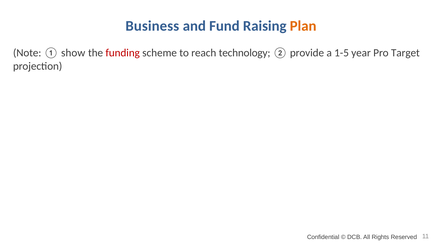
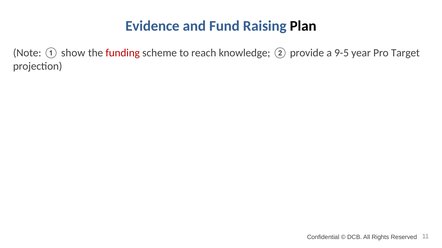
Business: Business -> Evidence
Plan colour: orange -> black
technology: technology -> knowledge
1-5: 1-5 -> 9-5
